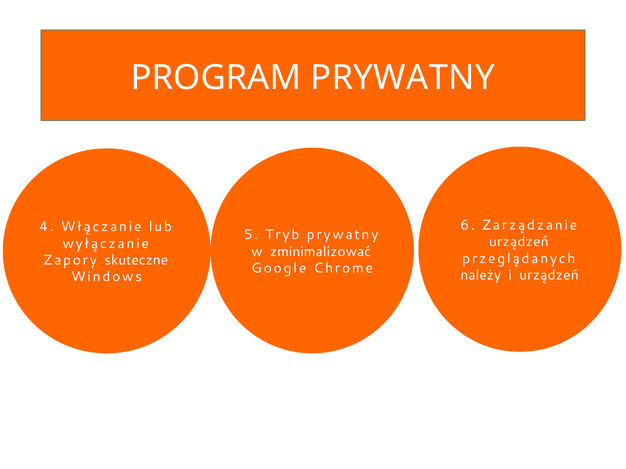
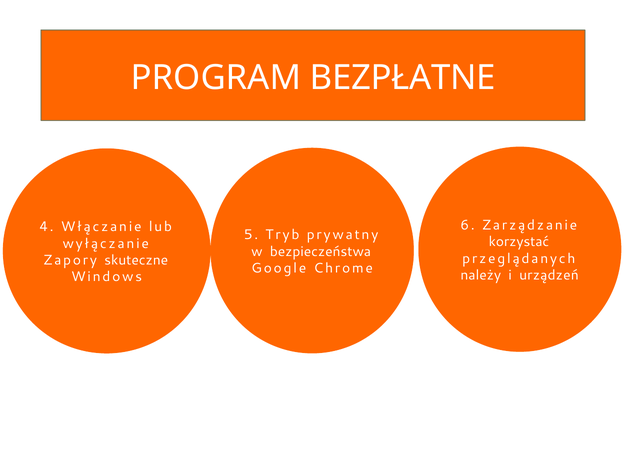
PROGRAM PRYWATNY: PRYWATNY -> BEZPŁATNE
urządzeń at (519, 242): urządzeń -> korzystać
zminimalizować: zminimalizować -> bezpieczeństwa
